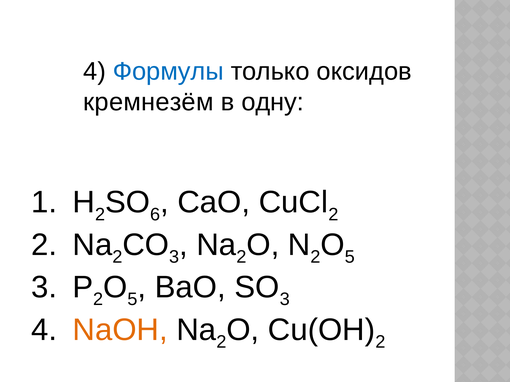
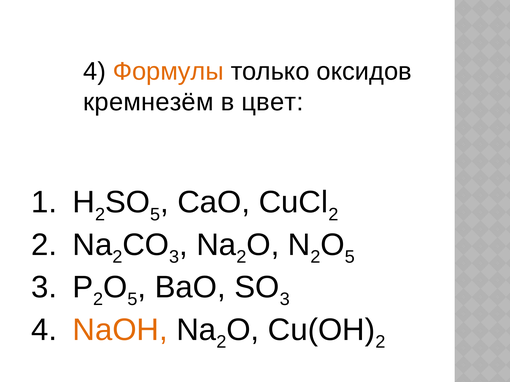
Формулы colour: blue -> orange
одну: одну -> цвет
6 at (155, 215): 6 -> 5
